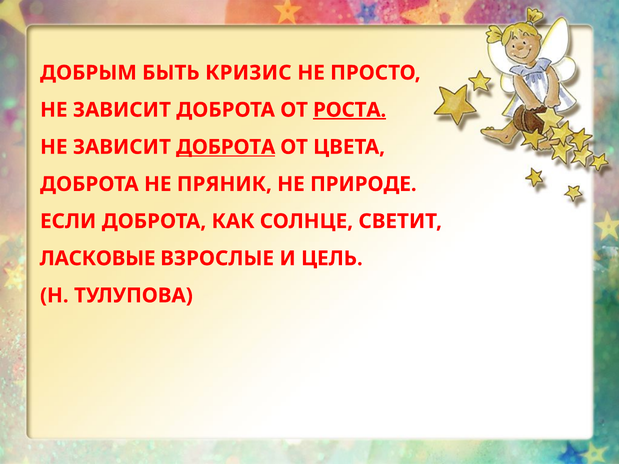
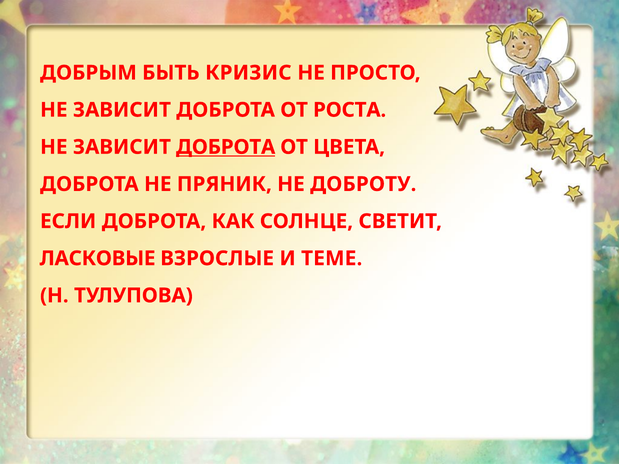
РОСТА underline: present -> none
ПРИРОДЕ: ПРИРОДЕ -> ДОБРОТУ
ЦЕЛЬ: ЦЕЛЬ -> ТЕМЕ
